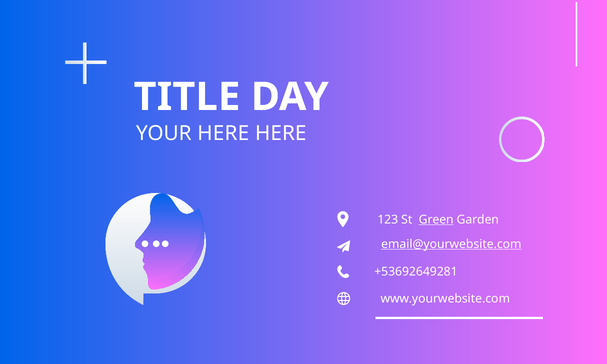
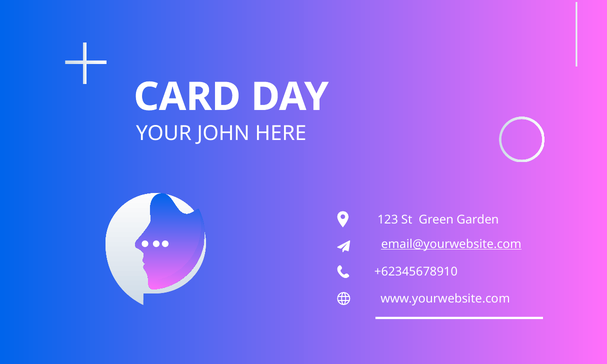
TITLE: TITLE -> CARD
YOUR HERE: HERE -> JOHN
Green underline: present -> none
+53692649281: +53692649281 -> +62345678910
